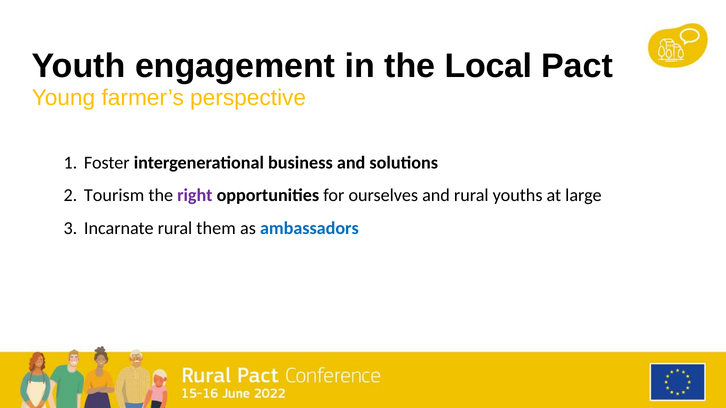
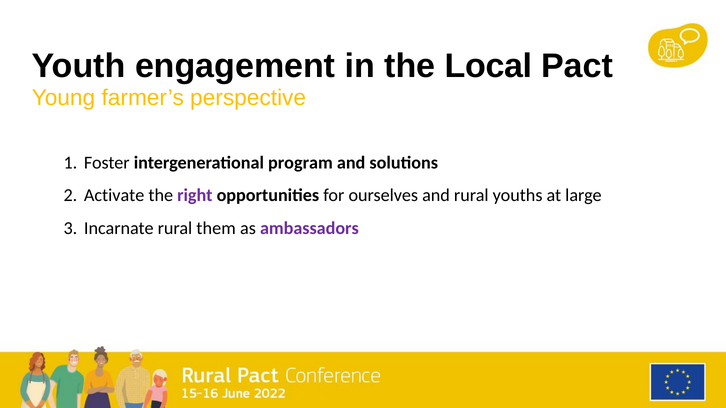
business: business -> program
Tourism: Tourism -> Activate
ambassadors colour: blue -> purple
